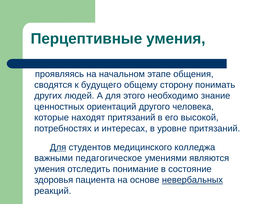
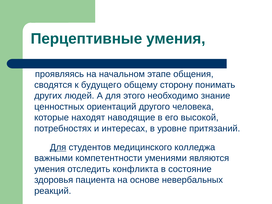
находят притязаний: притязаний -> наводящие
педагогическое: педагогическое -> компетентности
понимание: понимание -> конфликта
невербальных underline: present -> none
